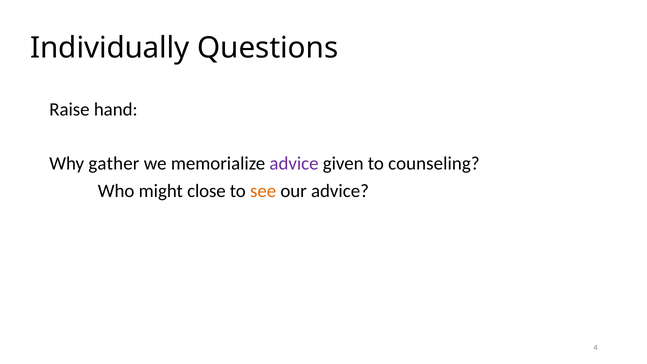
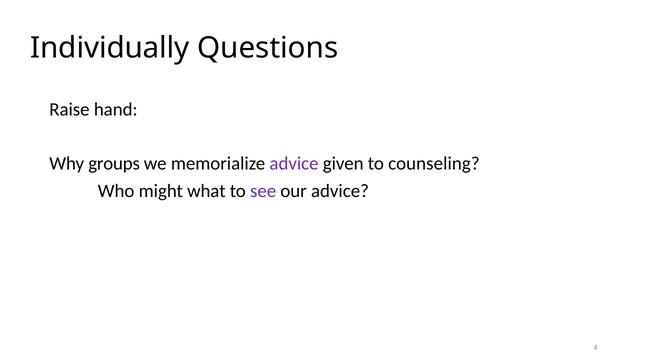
gather: gather -> groups
close: close -> what
see colour: orange -> purple
